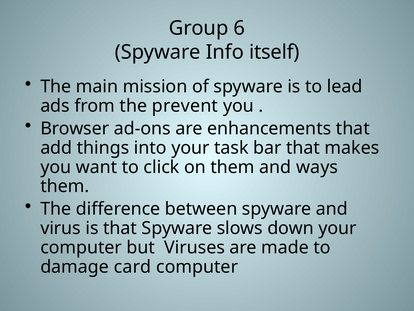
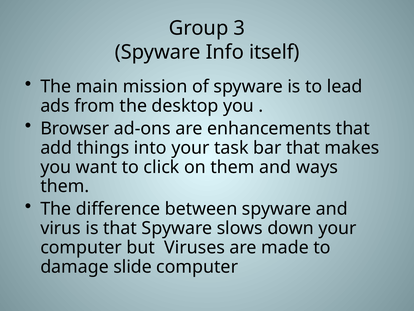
6: 6 -> 3
prevent: prevent -> desktop
card: card -> slide
